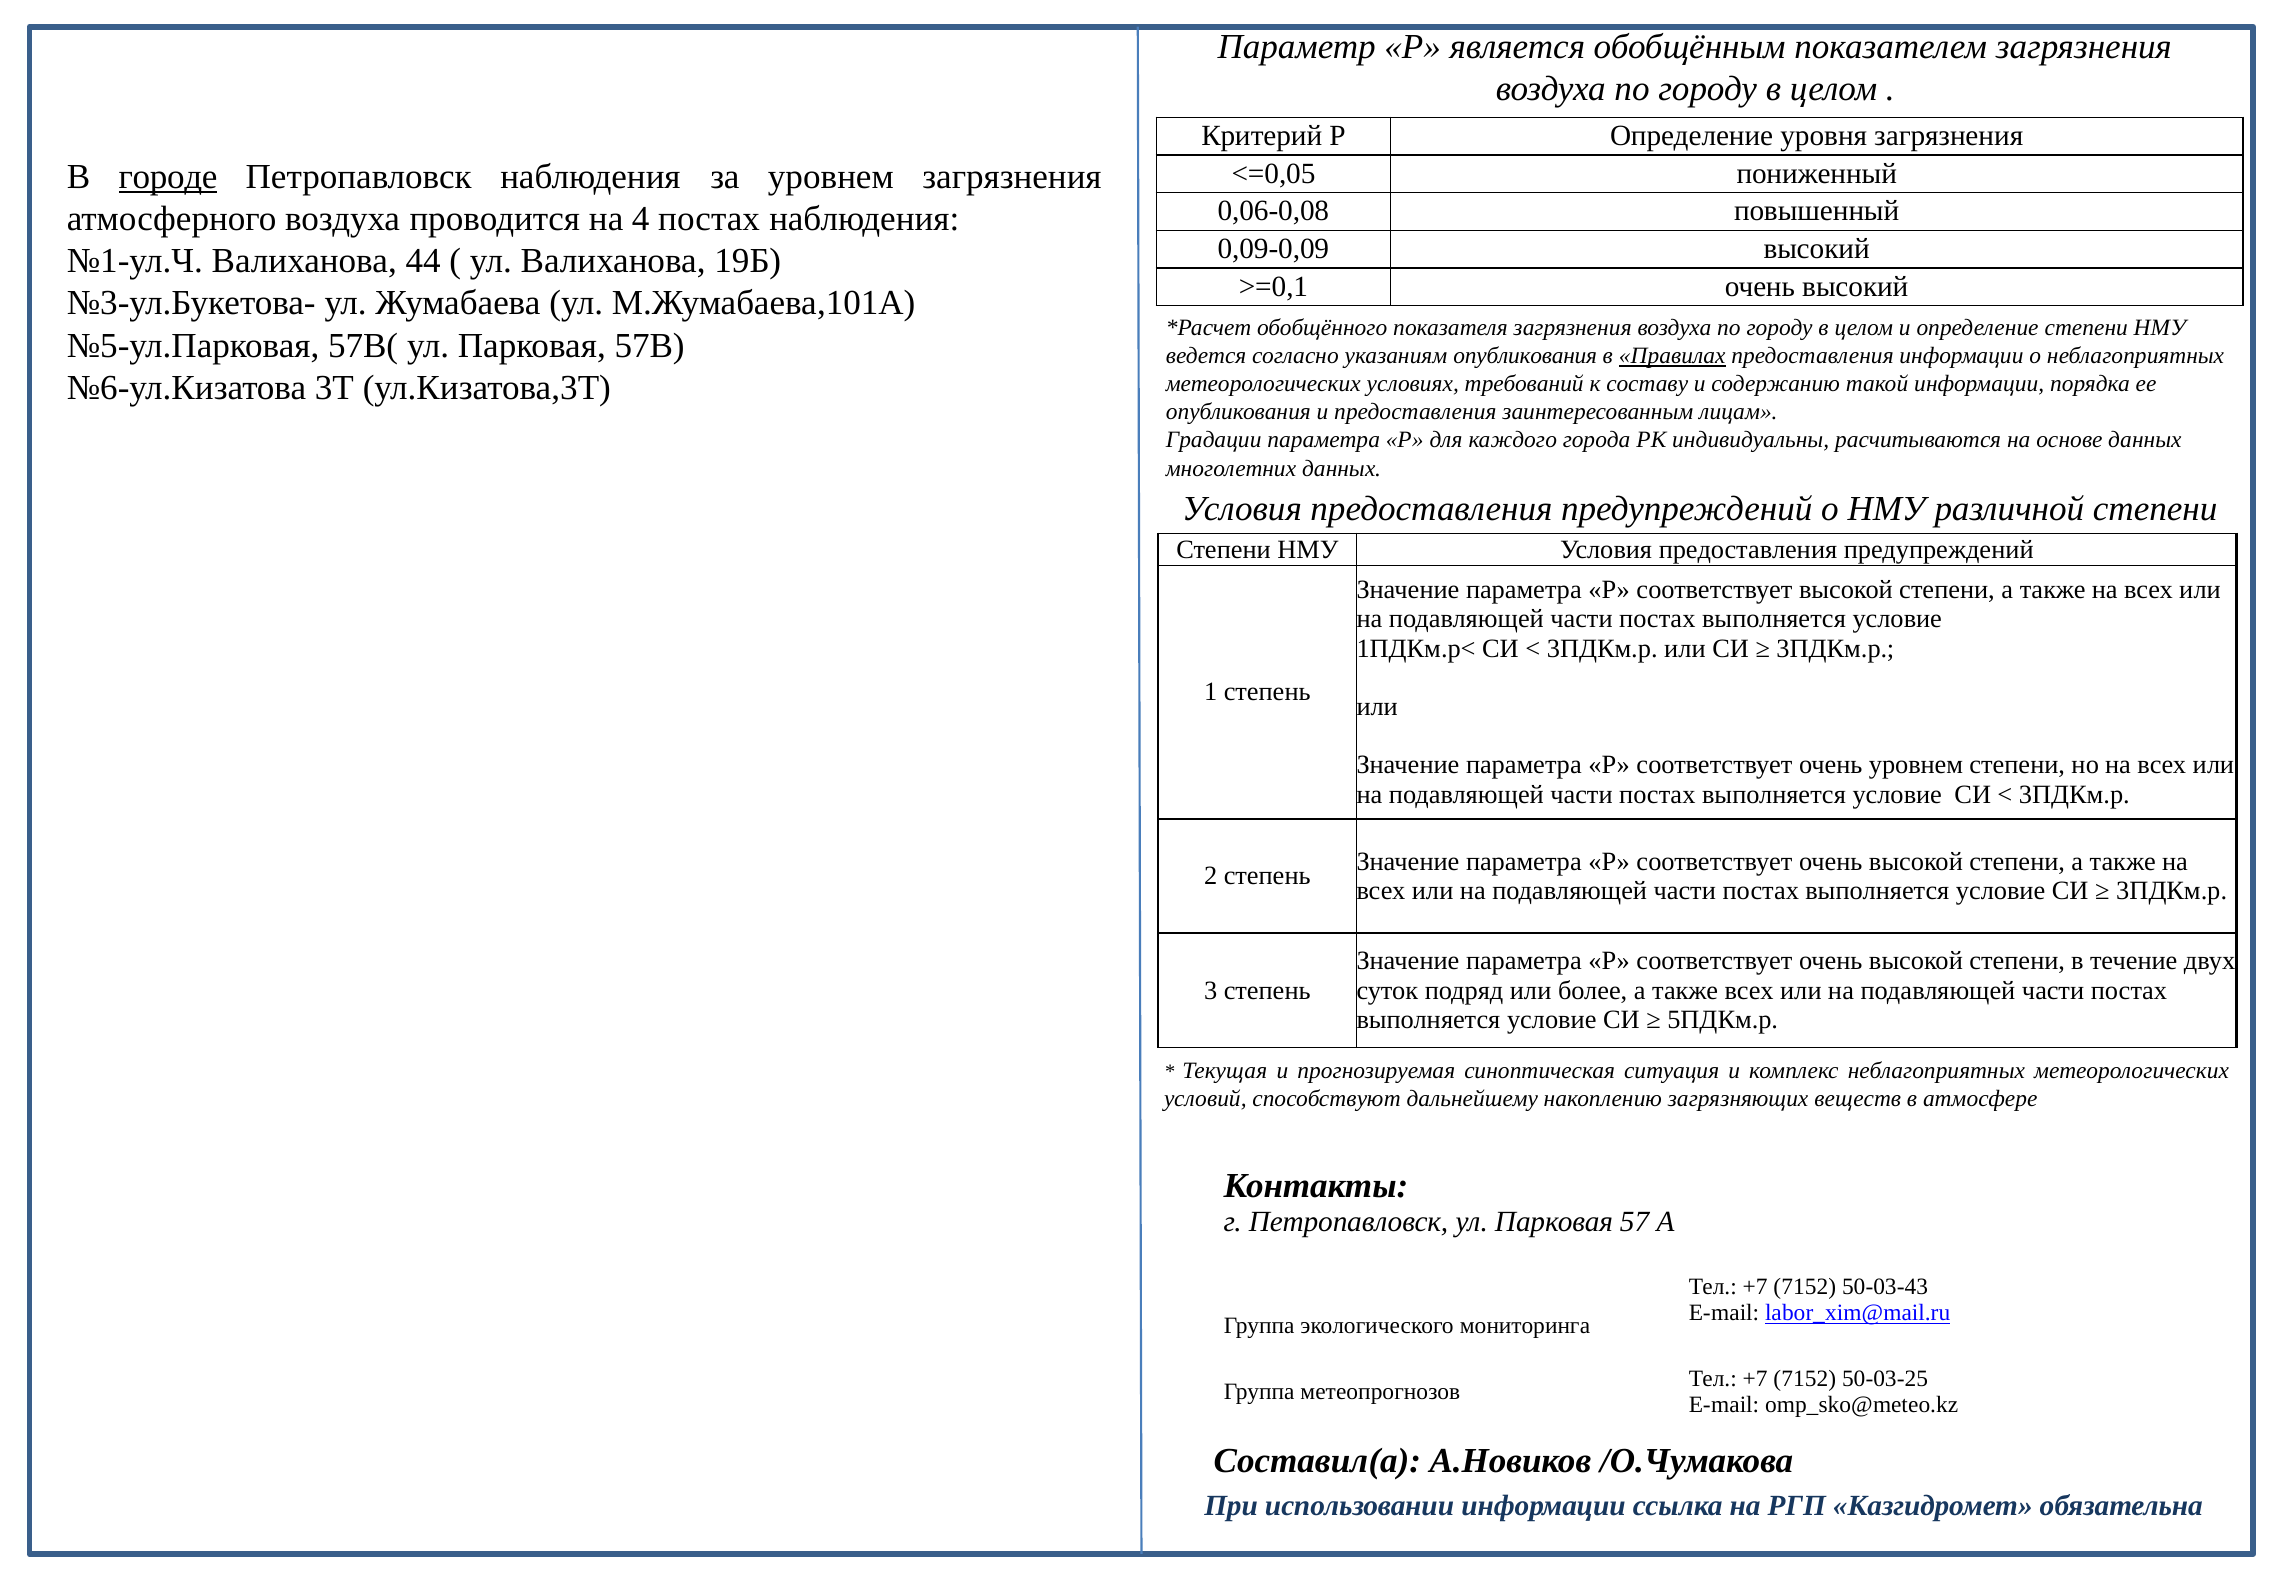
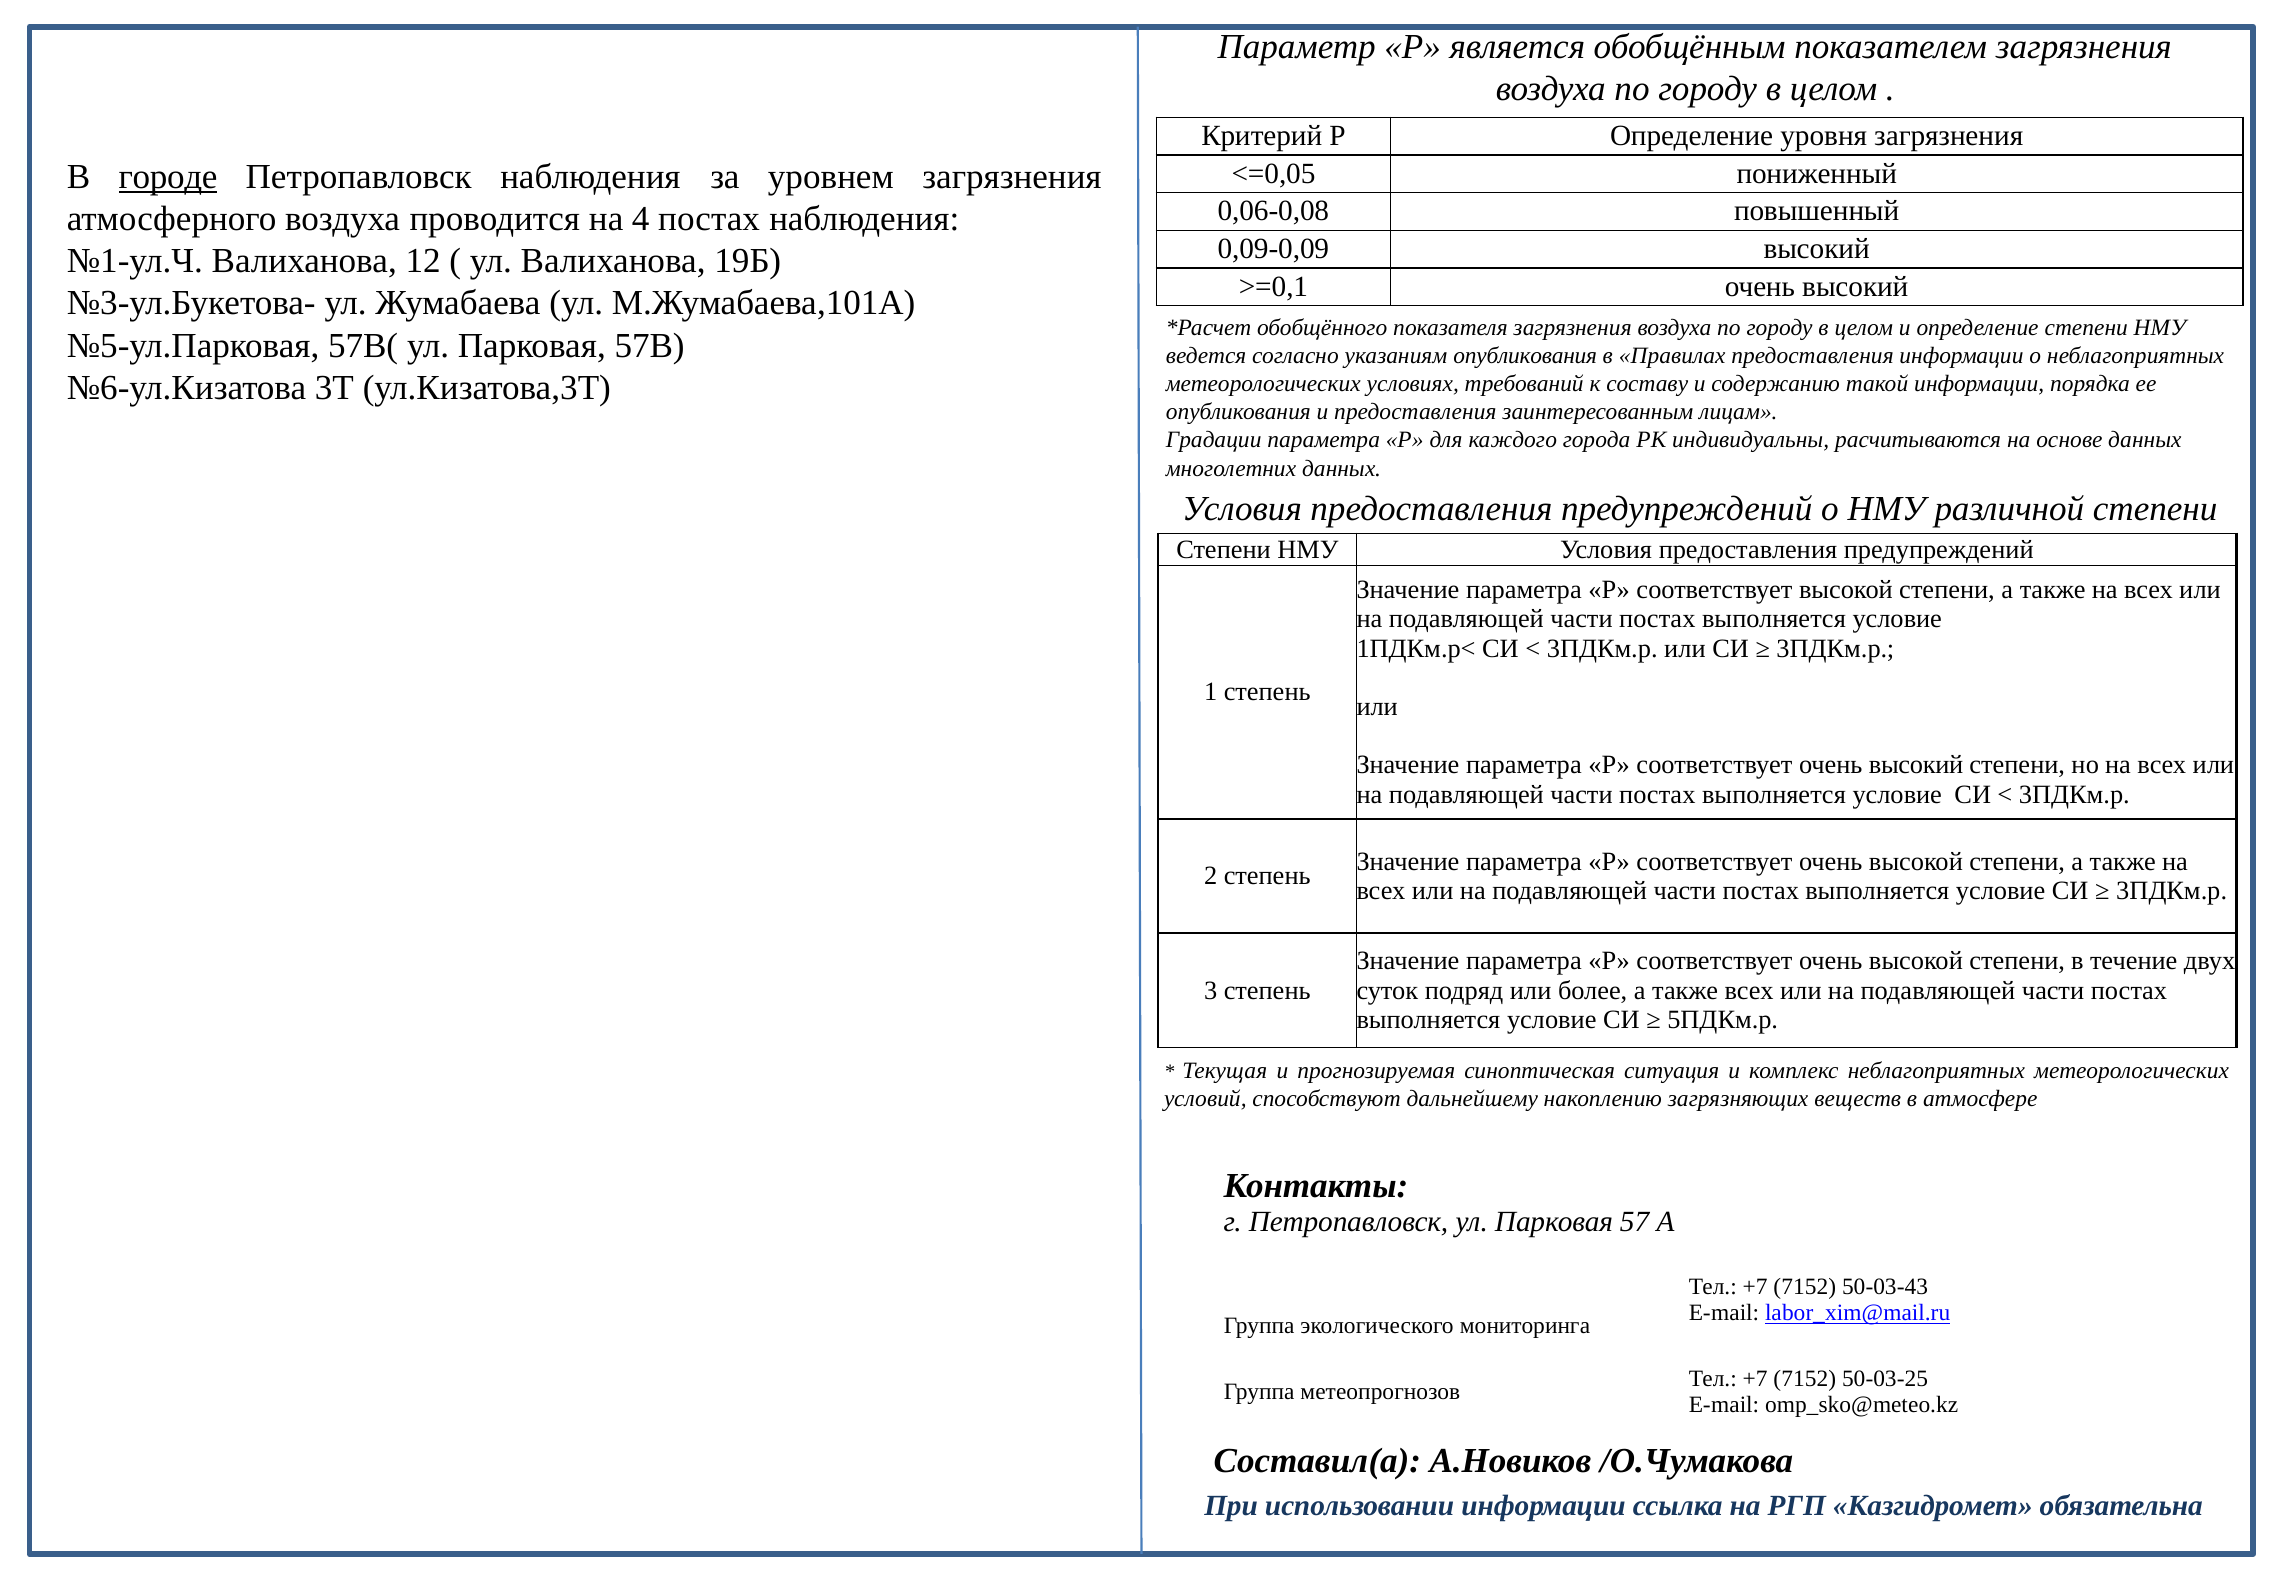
44: 44 -> 12
Правилах underline: present -> none
соответствует очень уровнем: уровнем -> высокий
